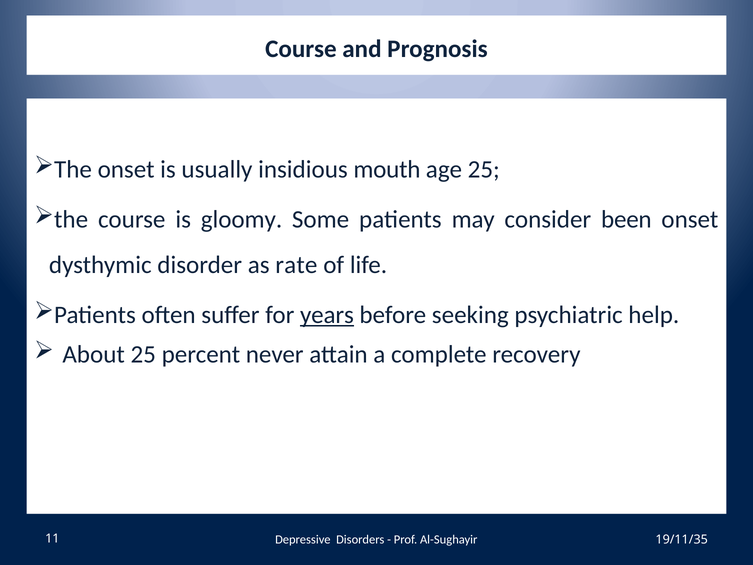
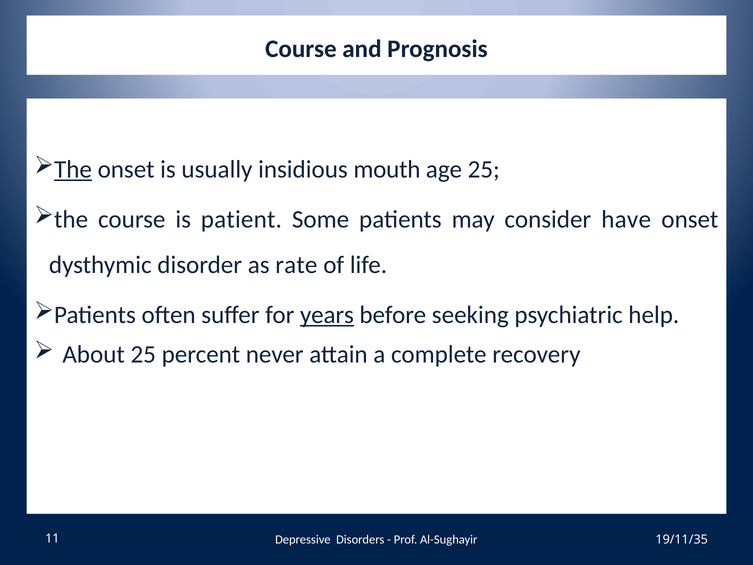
The at (73, 169) underline: none -> present
gloomy: gloomy -> patient
been: been -> have
